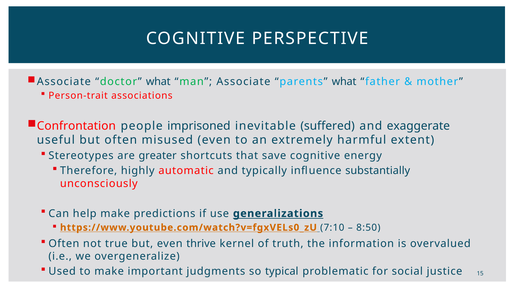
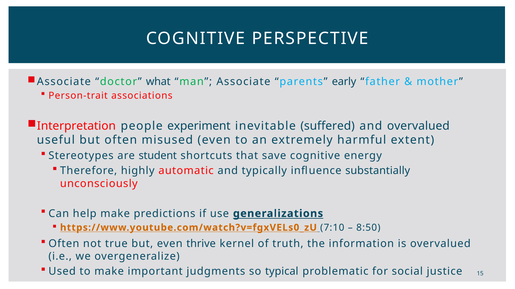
parents what: what -> early
Confrontation: Confrontation -> Interpretation
imprisoned: imprisoned -> experiment
and exaggerate: exaggerate -> overvalued
greater: greater -> student
